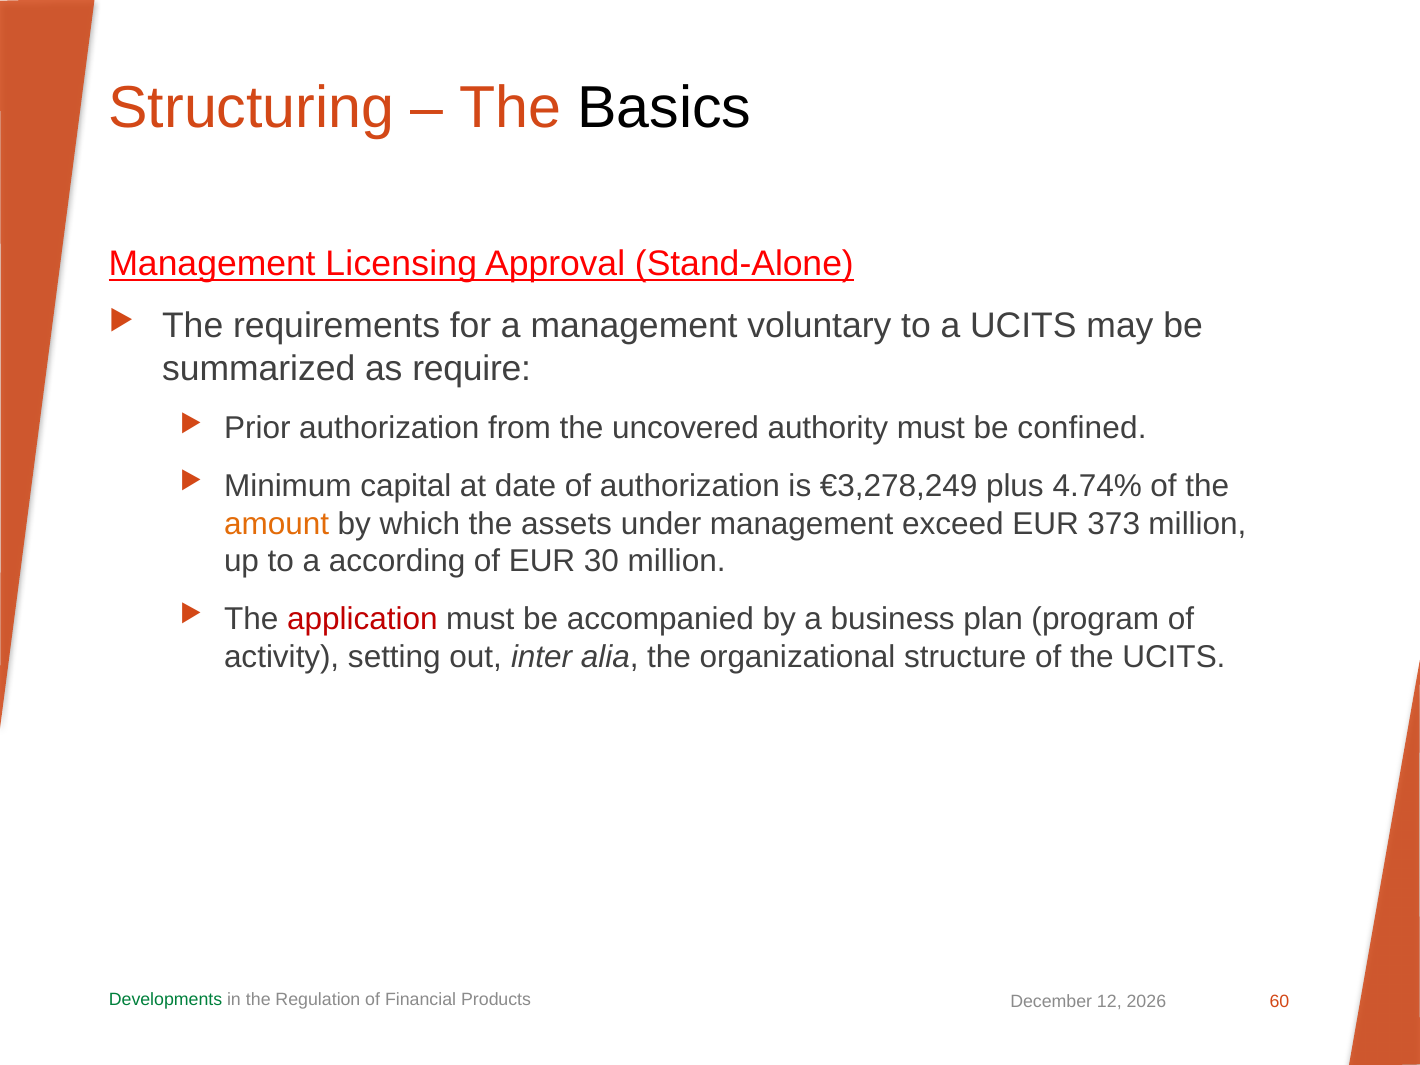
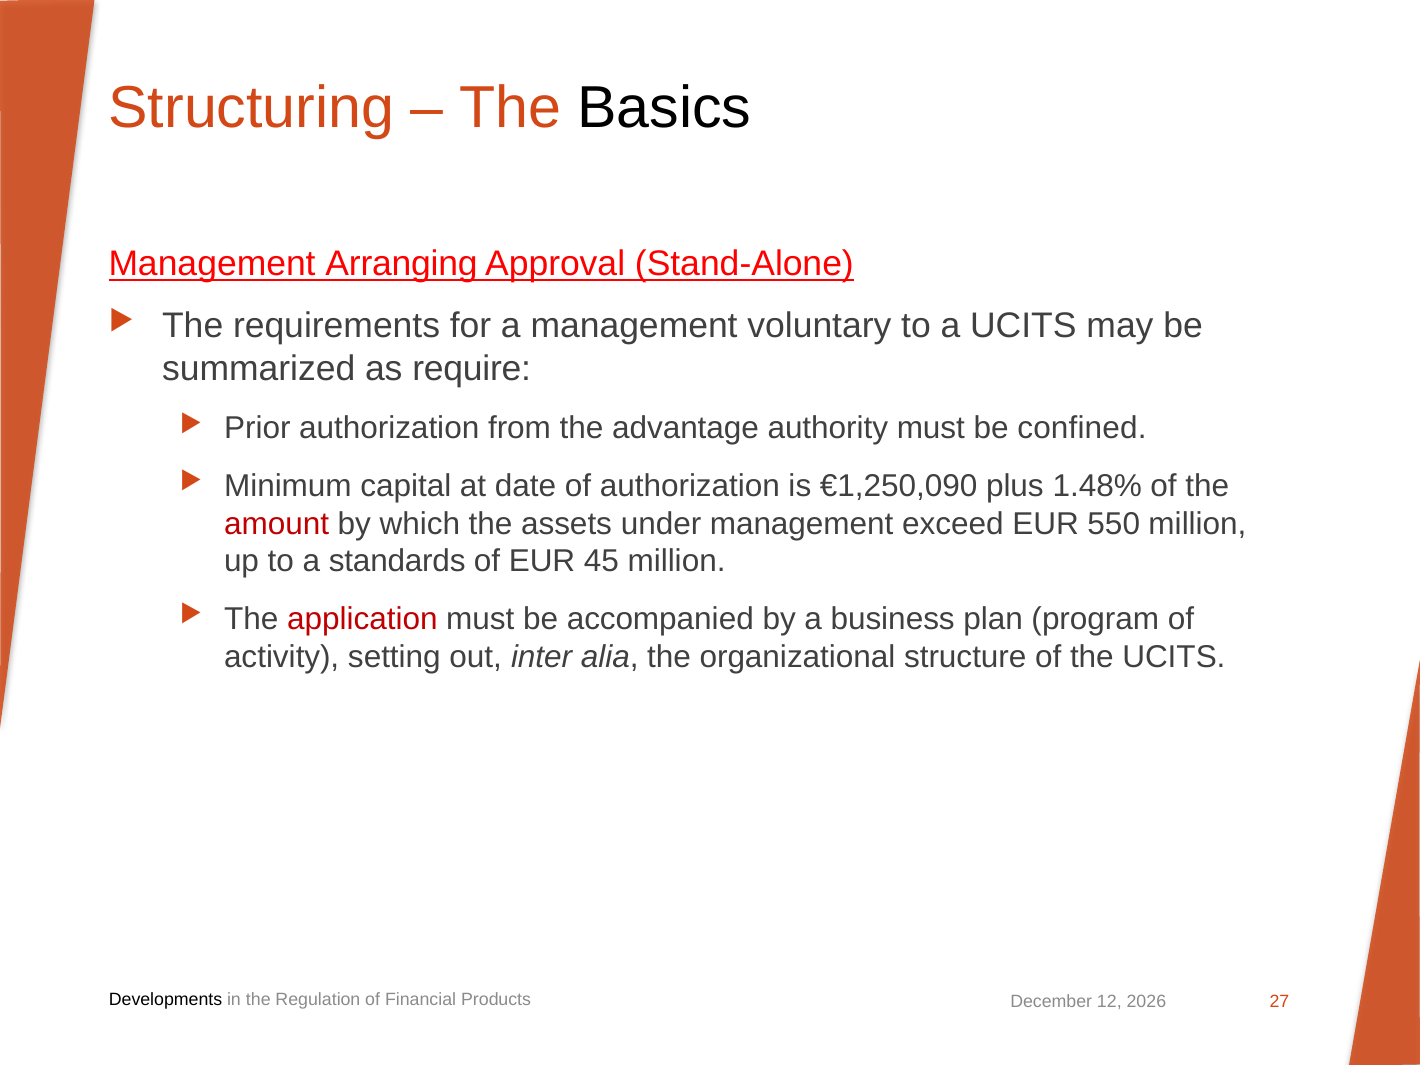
Licensing: Licensing -> Arranging
uncovered: uncovered -> advantage
€3,278,249: €3,278,249 -> €1,250,090
4.74%: 4.74% -> 1.48%
amount colour: orange -> red
373: 373 -> 550
according: according -> standards
30: 30 -> 45
Developments colour: green -> black
60: 60 -> 27
